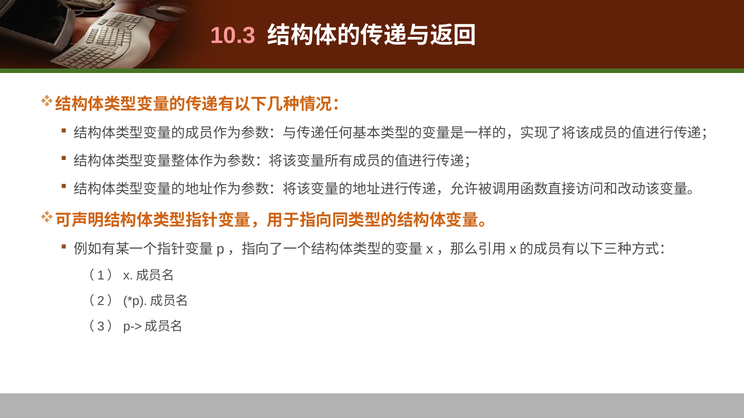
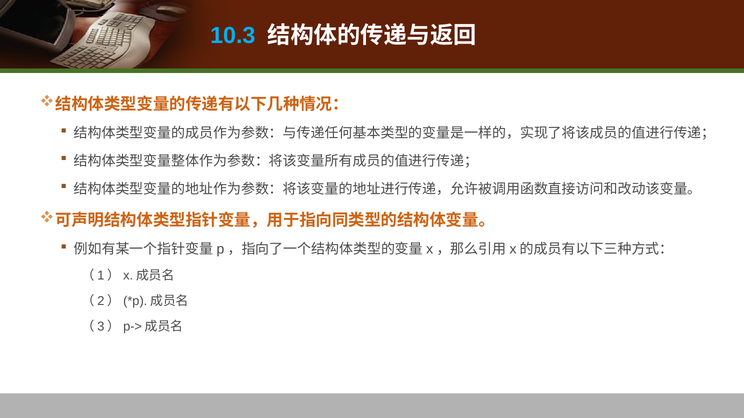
10.3 colour: pink -> light blue
